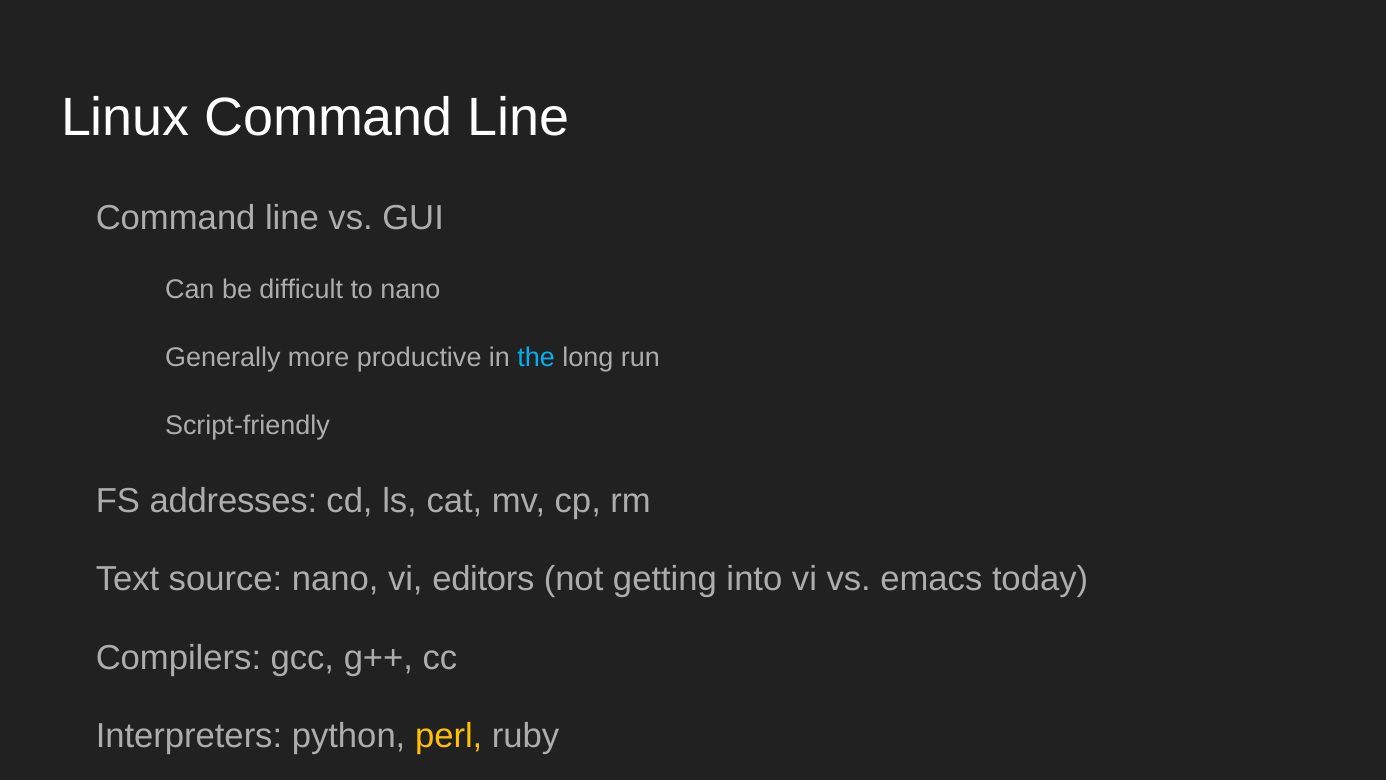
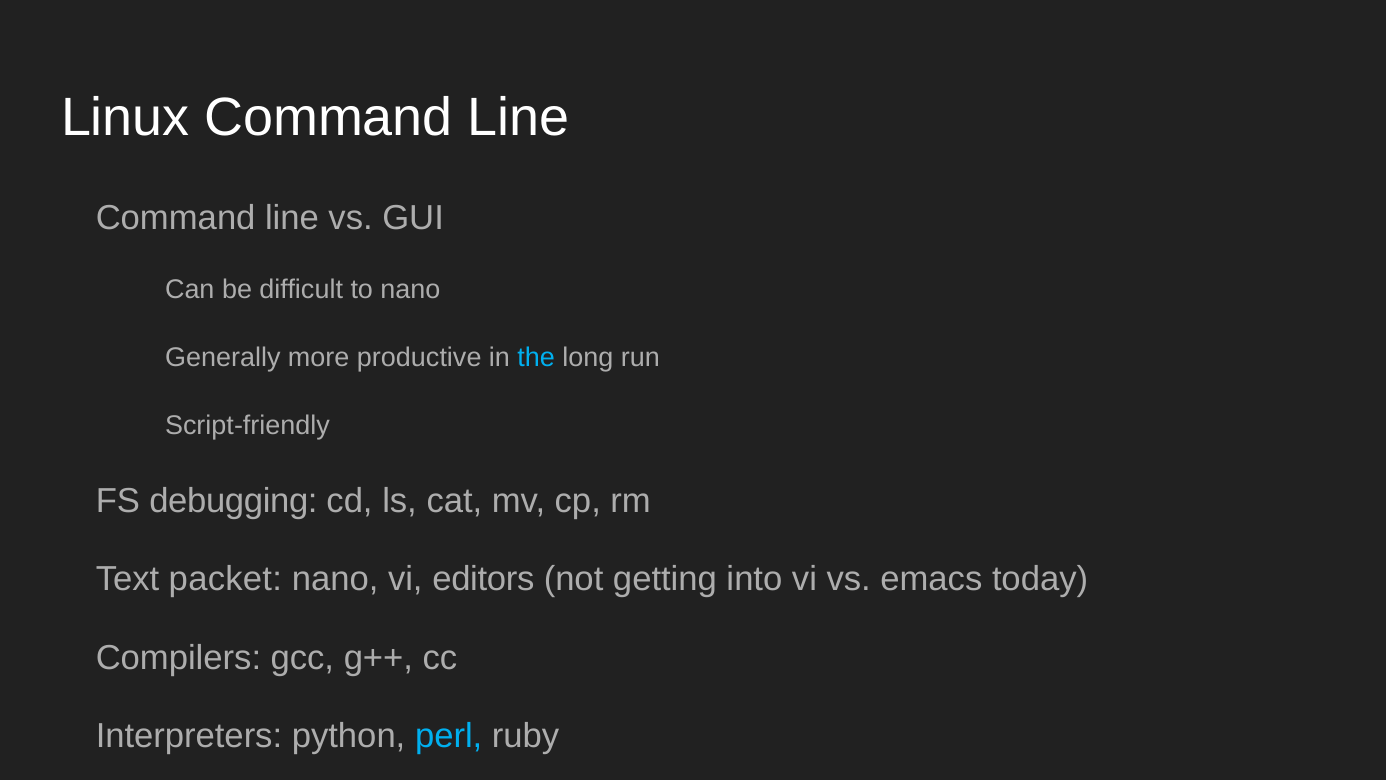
addresses: addresses -> debugging
source: source -> packet
perl colour: yellow -> light blue
